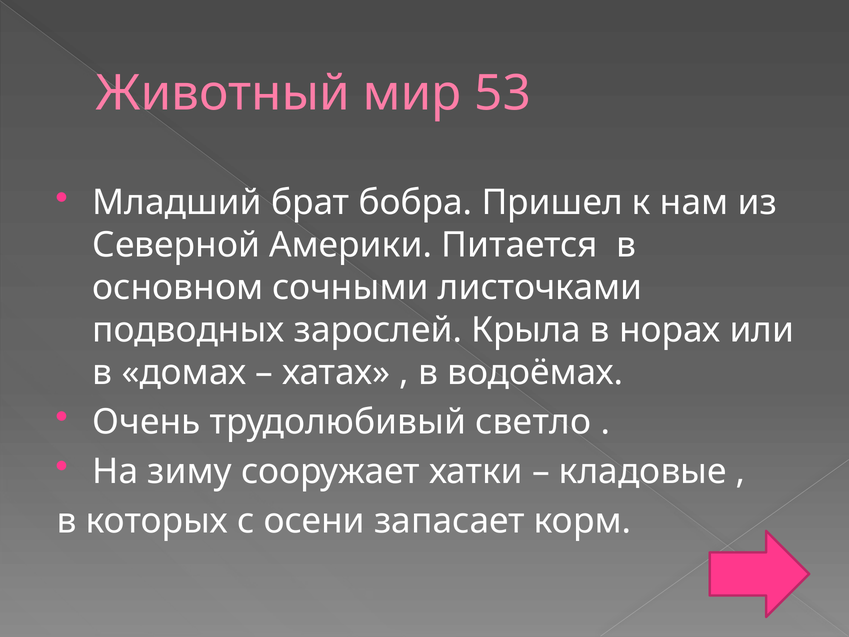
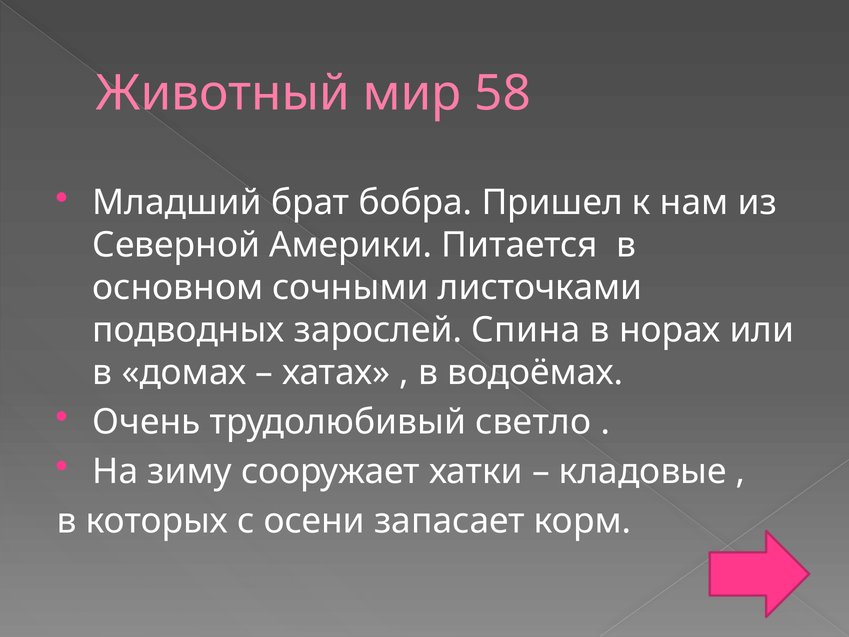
53: 53 -> 58
Крыла: Крыла -> Спина
